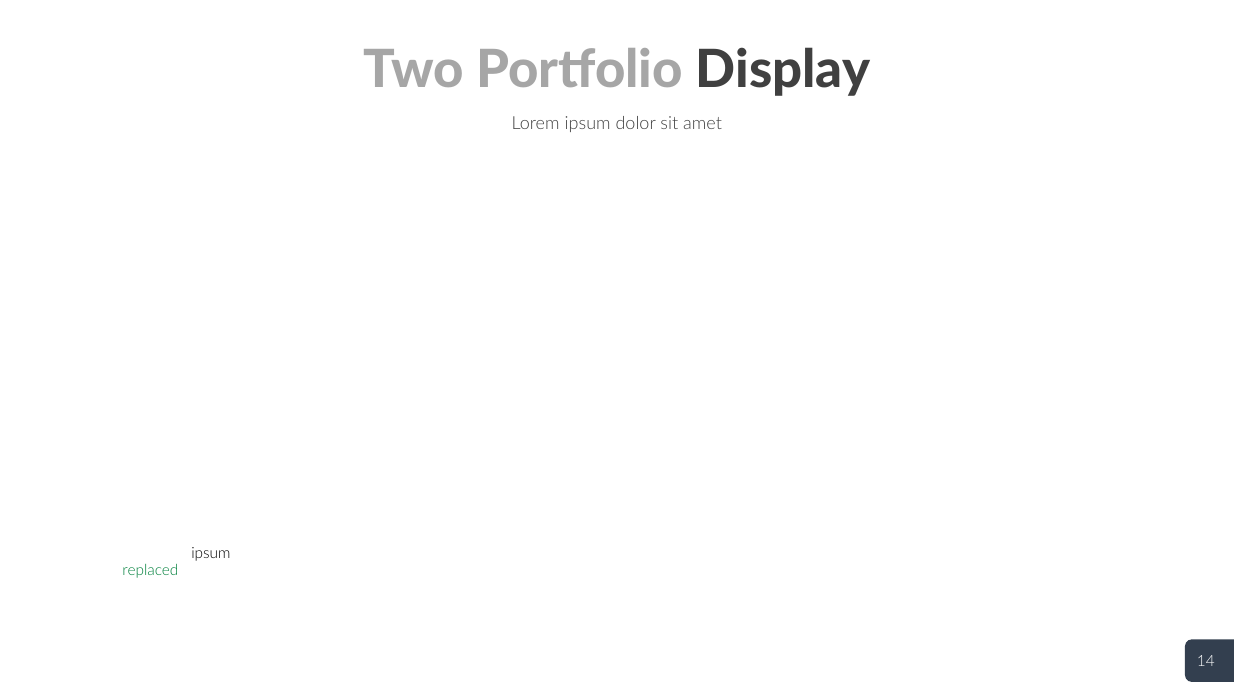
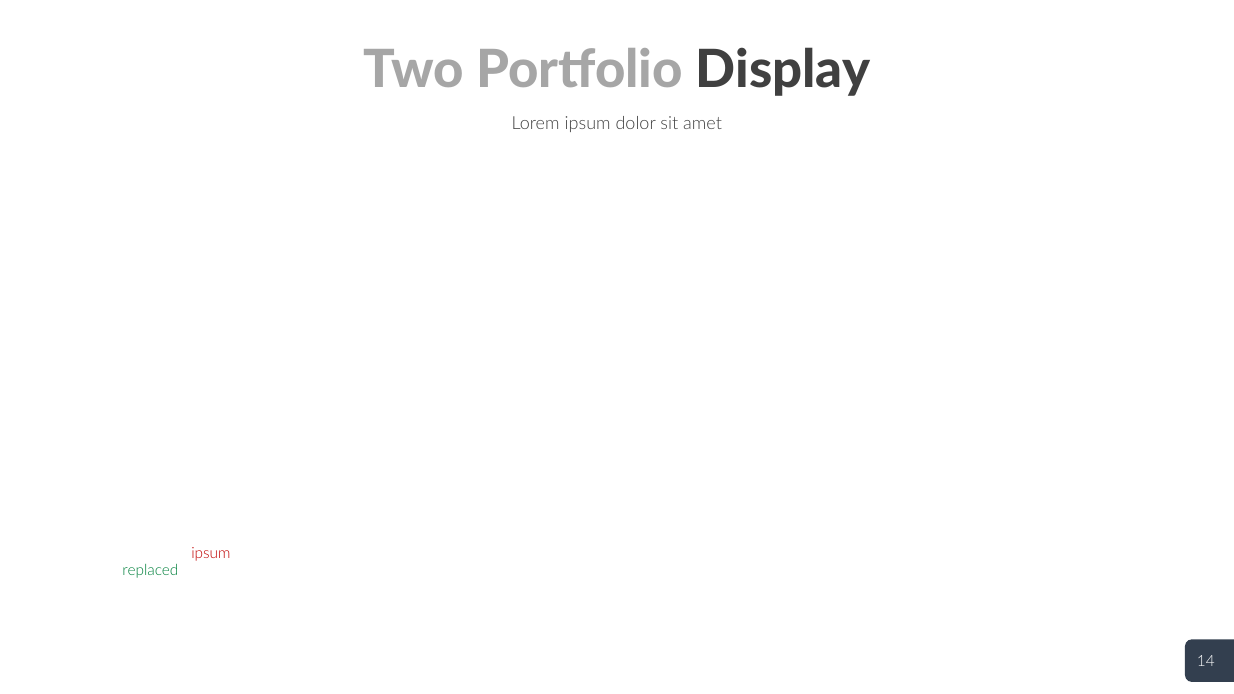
ipsum at (211, 554) colour: black -> red
